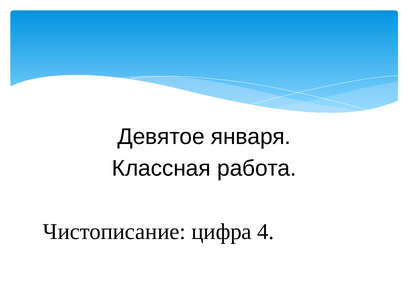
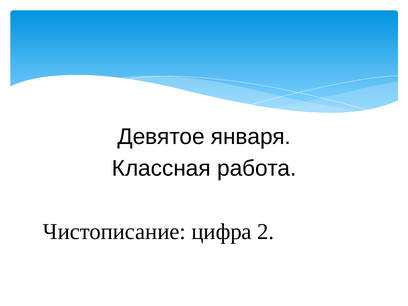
4: 4 -> 2
